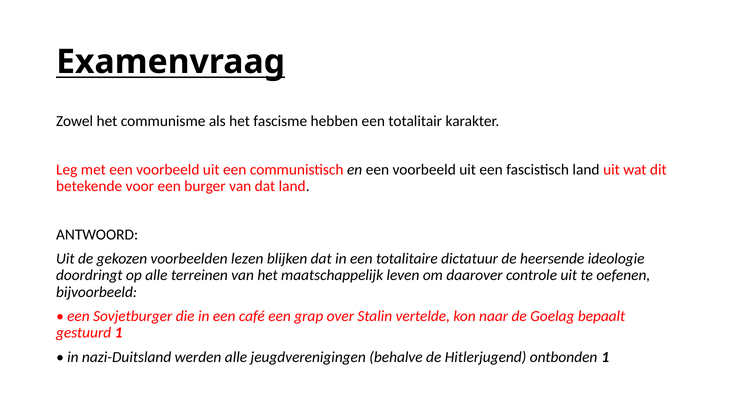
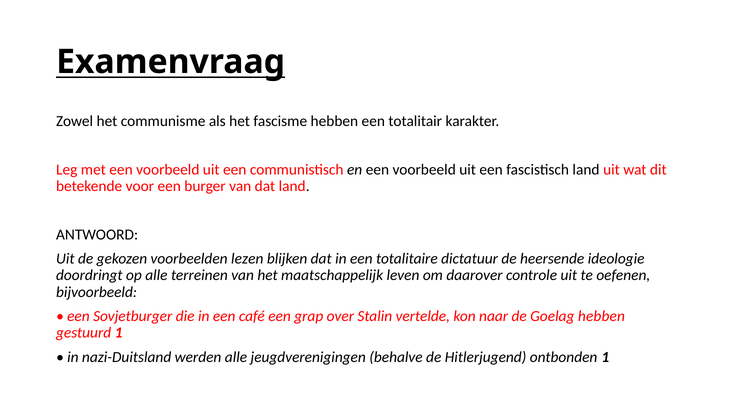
Goelag bepaalt: bepaalt -> hebben
